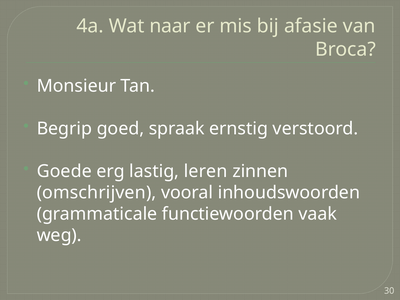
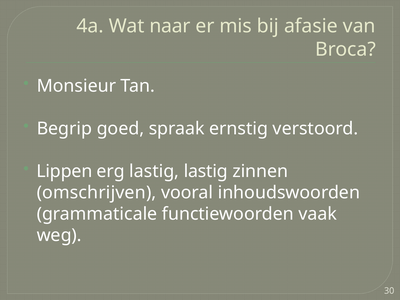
Goede: Goede -> Lippen
lastig leren: leren -> lastig
